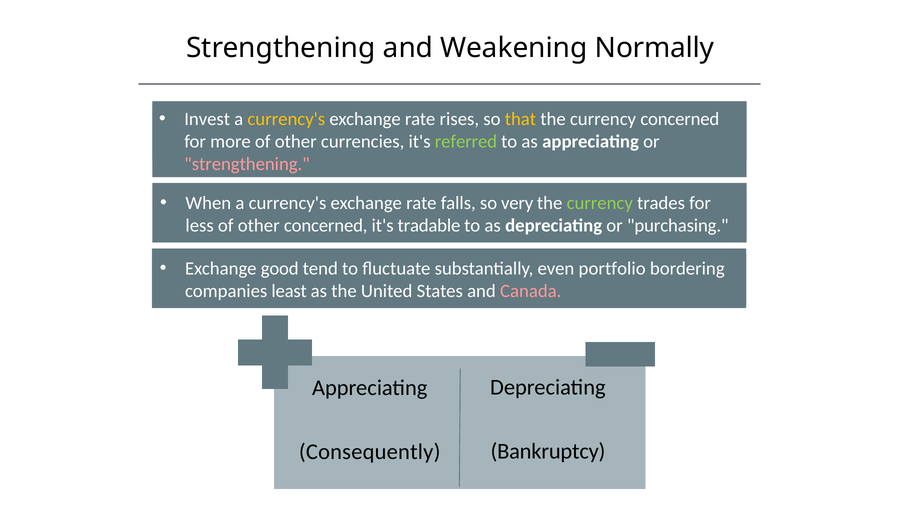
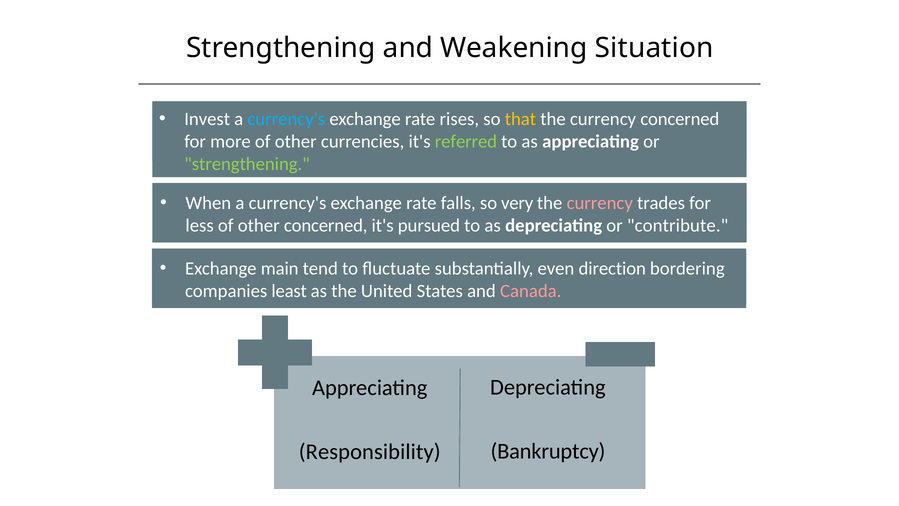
Normally: Normally -> Situation
currency's at (286, 119) colour: yellow -> light blue
strengthening at (247, 164) colour: pink -> light green
currency at (600, 203) colour: light green -> pink
tradable: tradable -> pursued
purchasing: purchasing -> contribute
good: good -> main
portfolio: portfolio -> direction
Consequently: Consequently -> Responsibility
